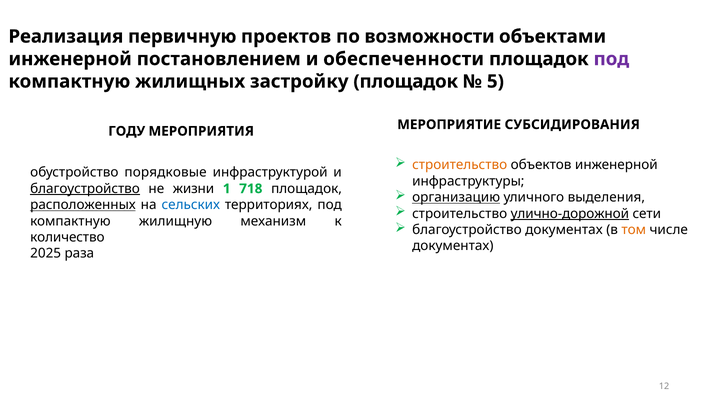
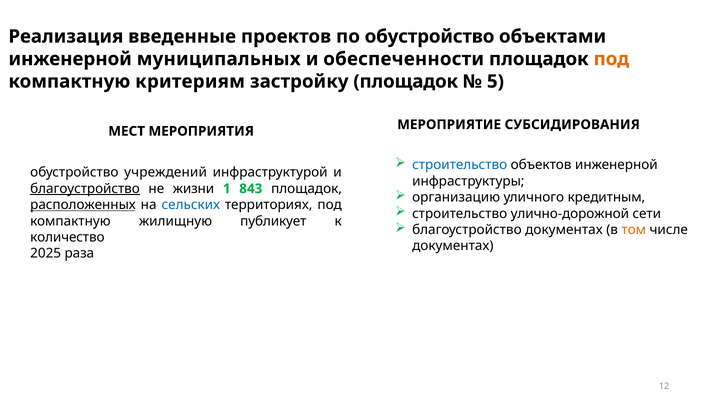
первичную: первичную -> введенные
по возможности: возможности -> обустройство
постановлением: постановлением -> муниципальных
под at (611, 59) colour: purple -> orange
жилищных: жилищных -> критериям
ГОДУ: ГОДУ -> МЕСТ
строительство at (460, 165) colour: orange -> blue
порядковые: порядковые -> учреждений
718: 718 -> 843
организацию underline: present -> none
выделения: выделения -> кредитным
улично-дорожной underline: present -> none
механизм: механизм -> публикует
